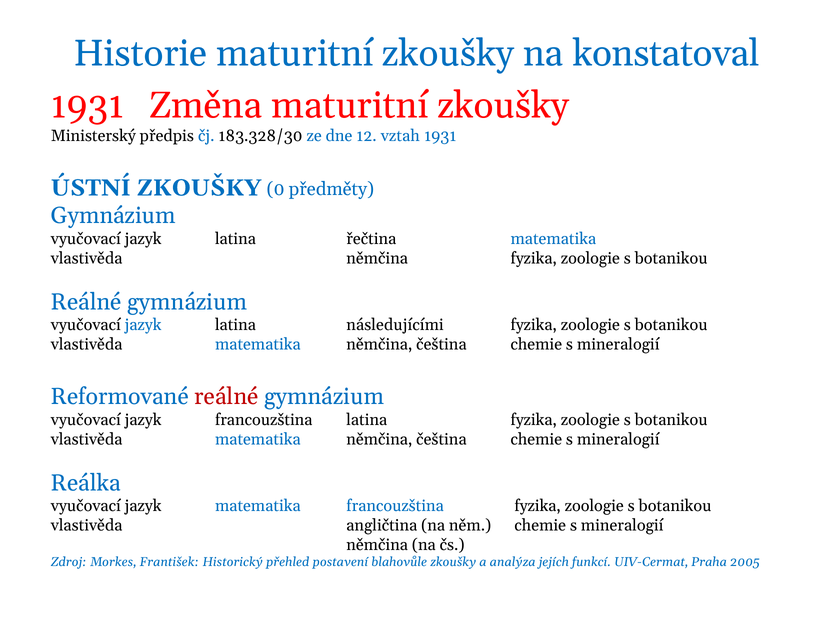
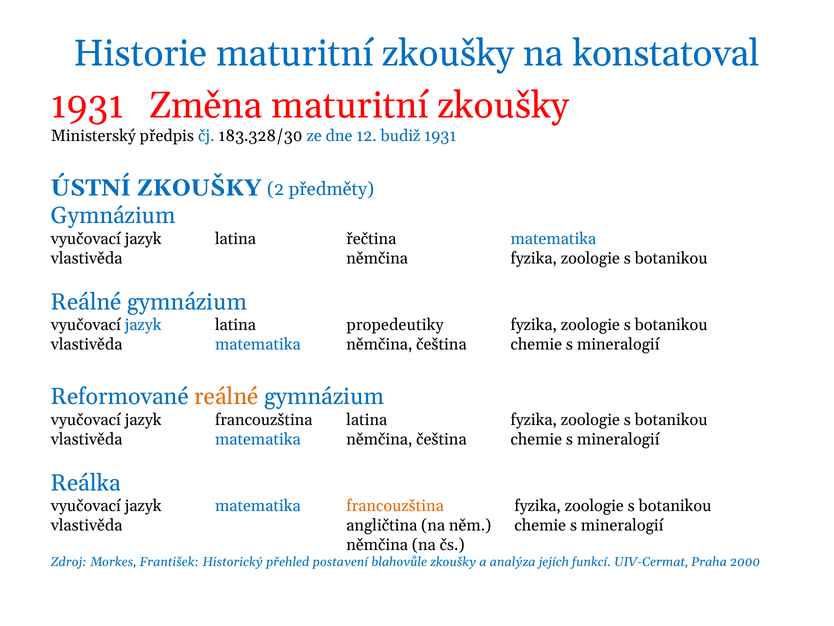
vztah: vztah -> budiž
0: 0 -> 2
následujícími: následujícími -> propedeutiky
reálné at (226, 396) colour: red -> orange
francouzština at (395, 506) colour: blue -> orange
2005: 2005 -> 2000
